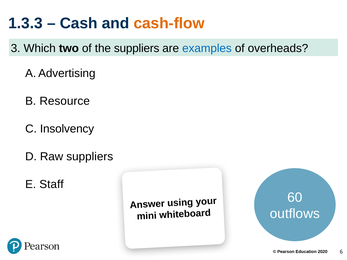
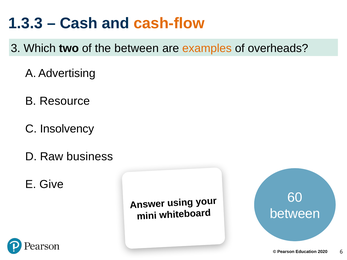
the suppliers: suppliers -> between
examples colour: blue -> orange
Raw suppliers: suppliers -> business
Staff: Staff -> Give
outflows at (295, 214): outflows -> between
